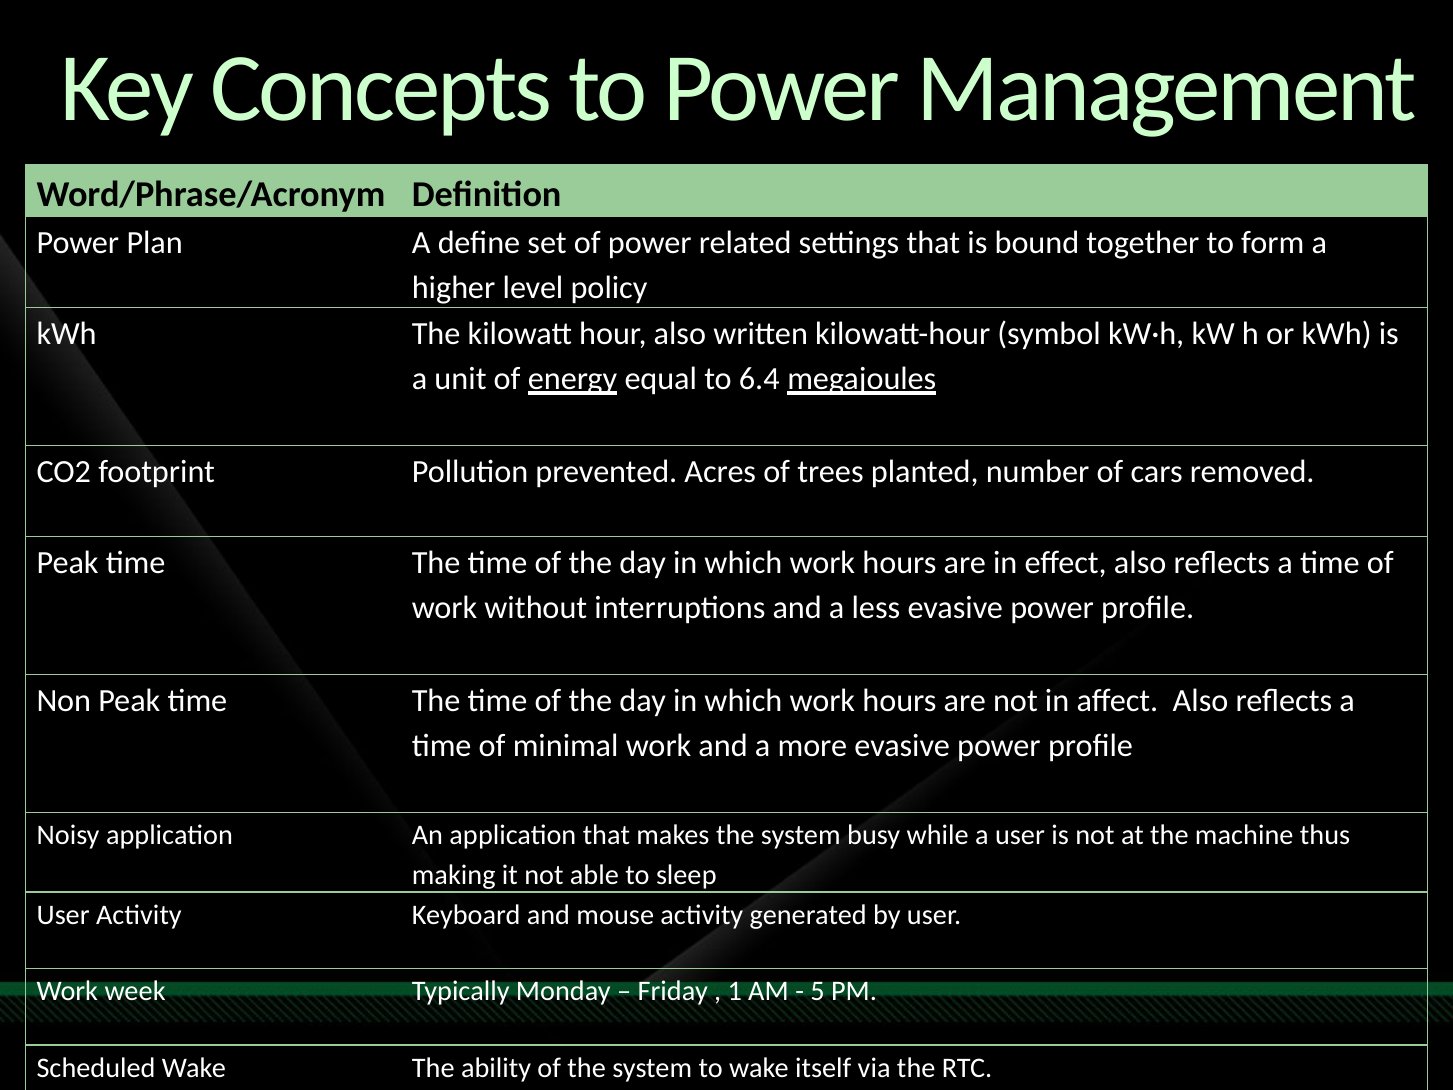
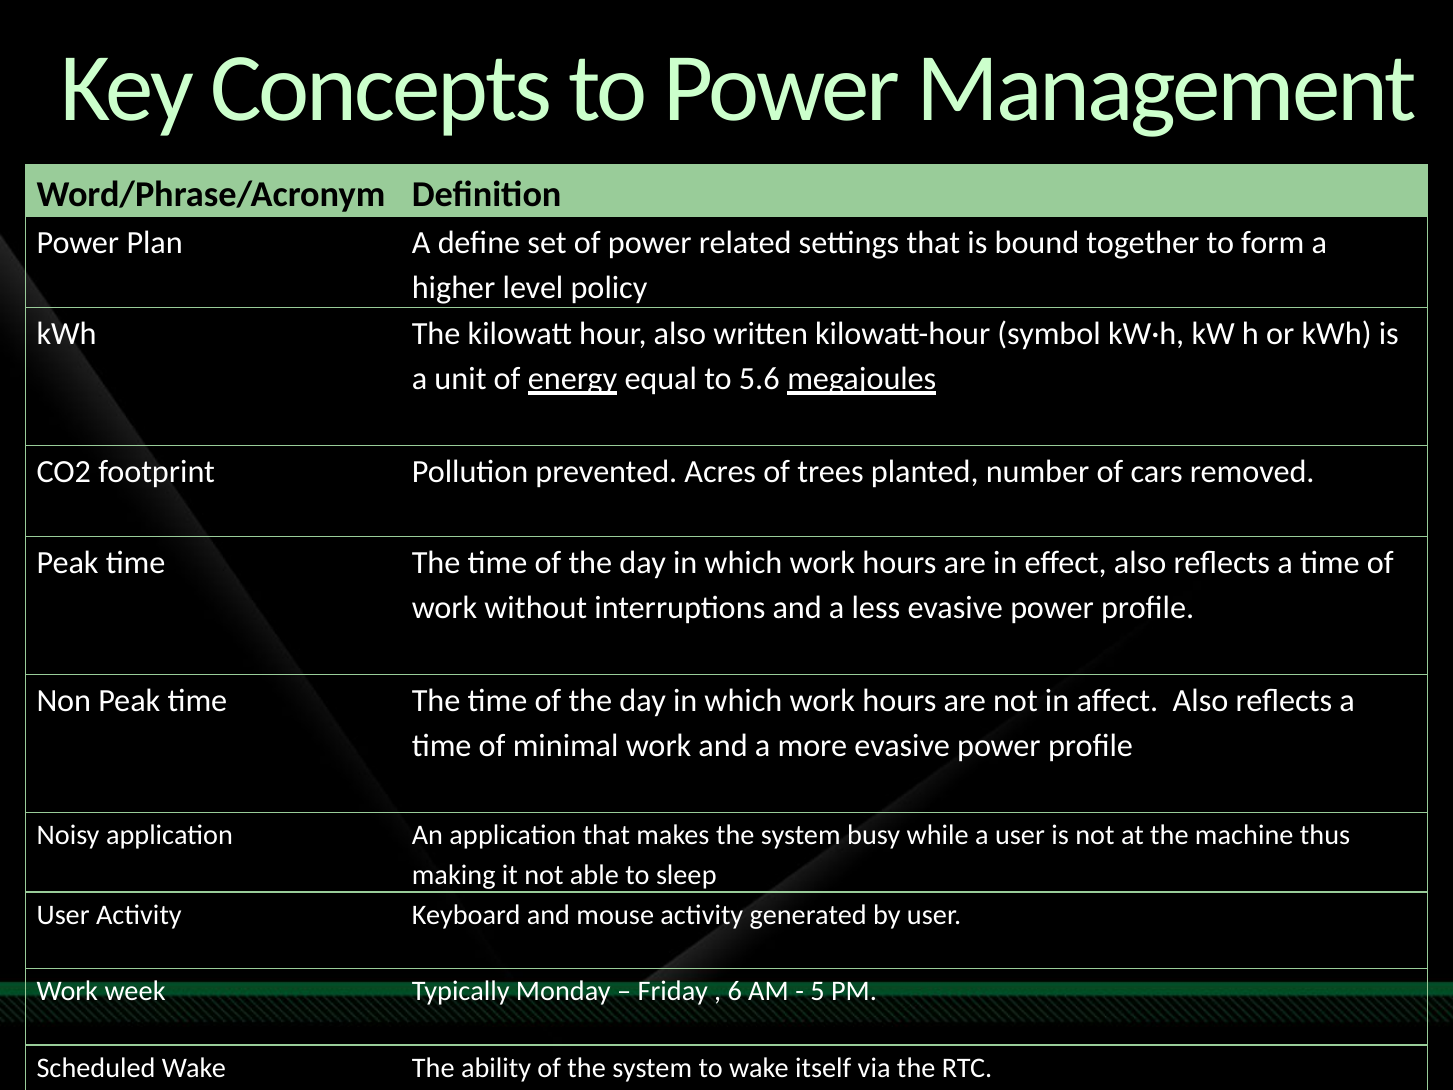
6.4: 6.4 -> 5.6
1: 1 -> 6
